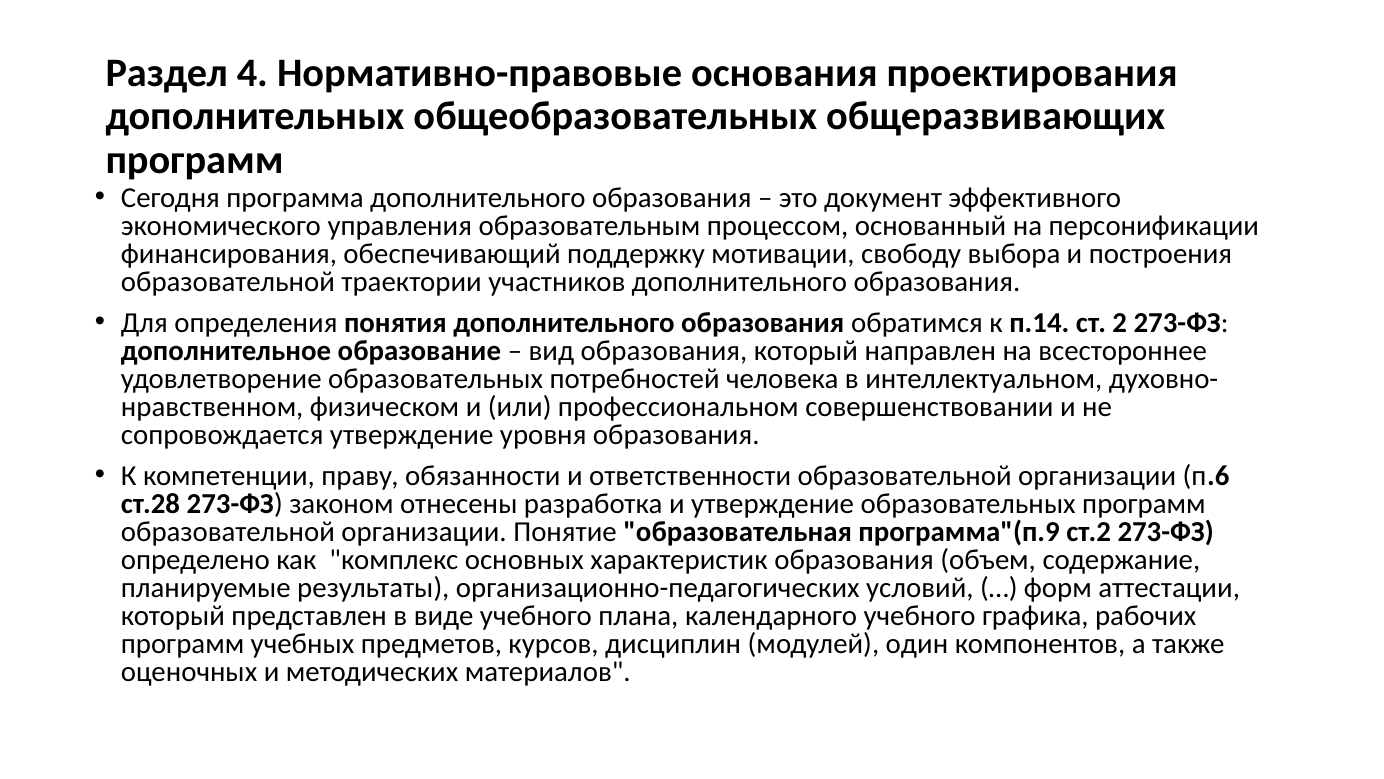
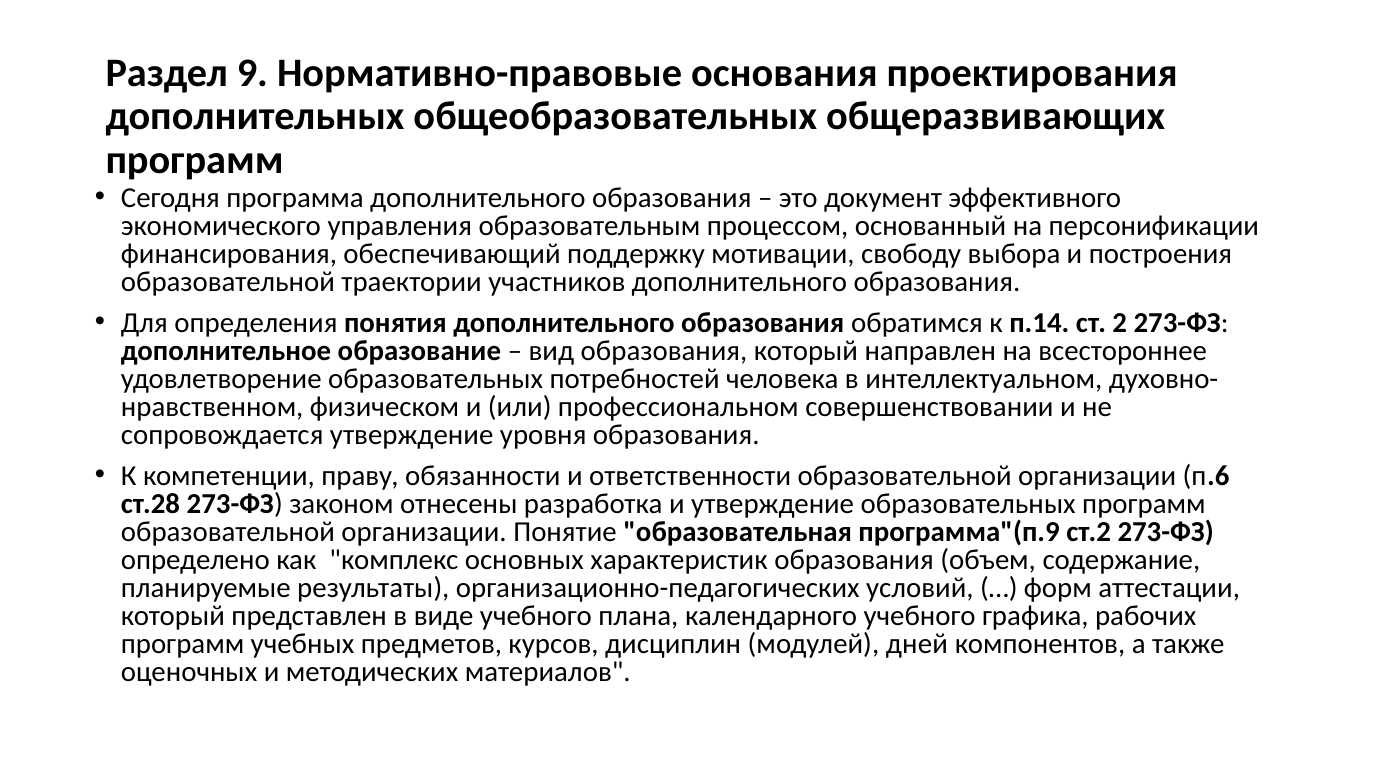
4: 4 -> 9
один: один -> дней
